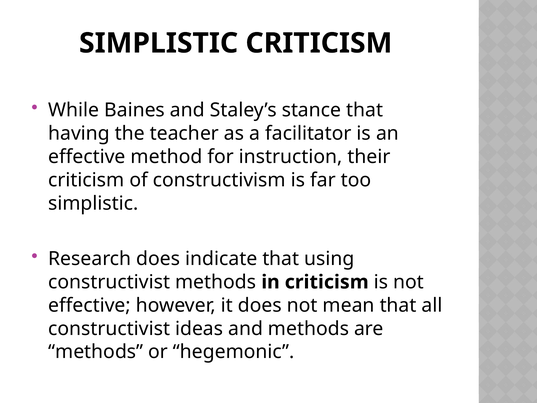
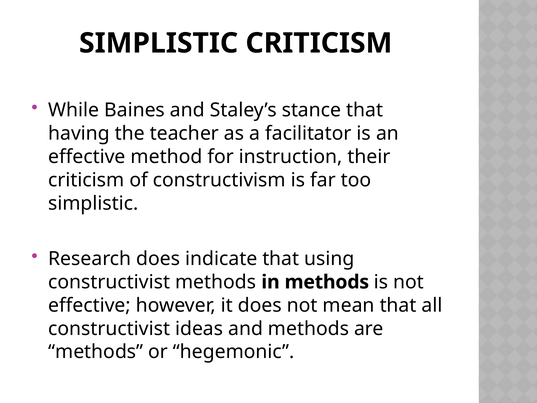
in criticism: criticism -> methods
